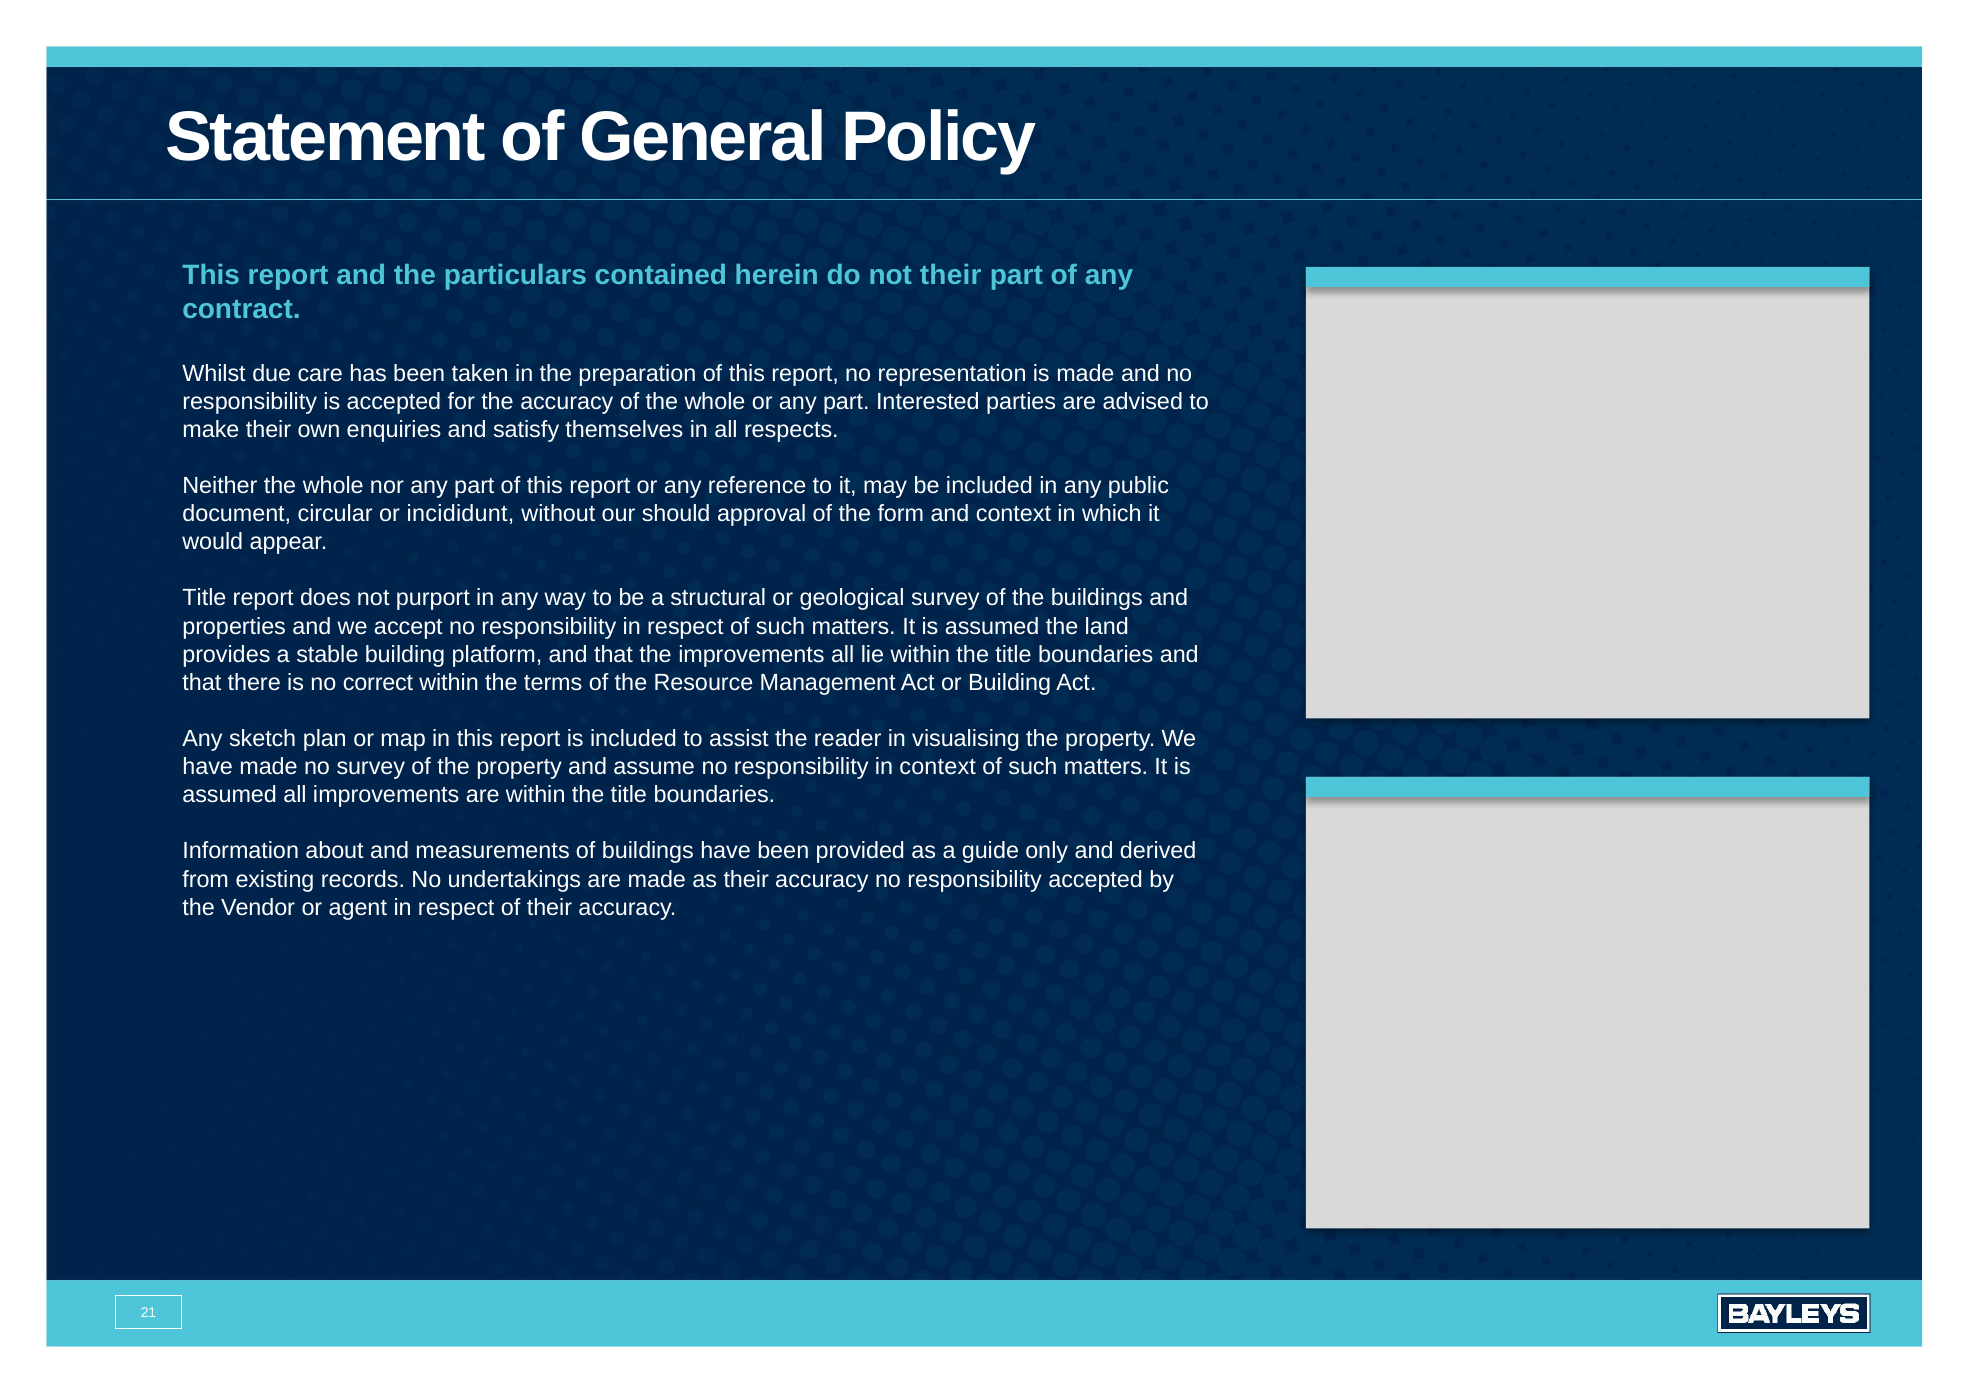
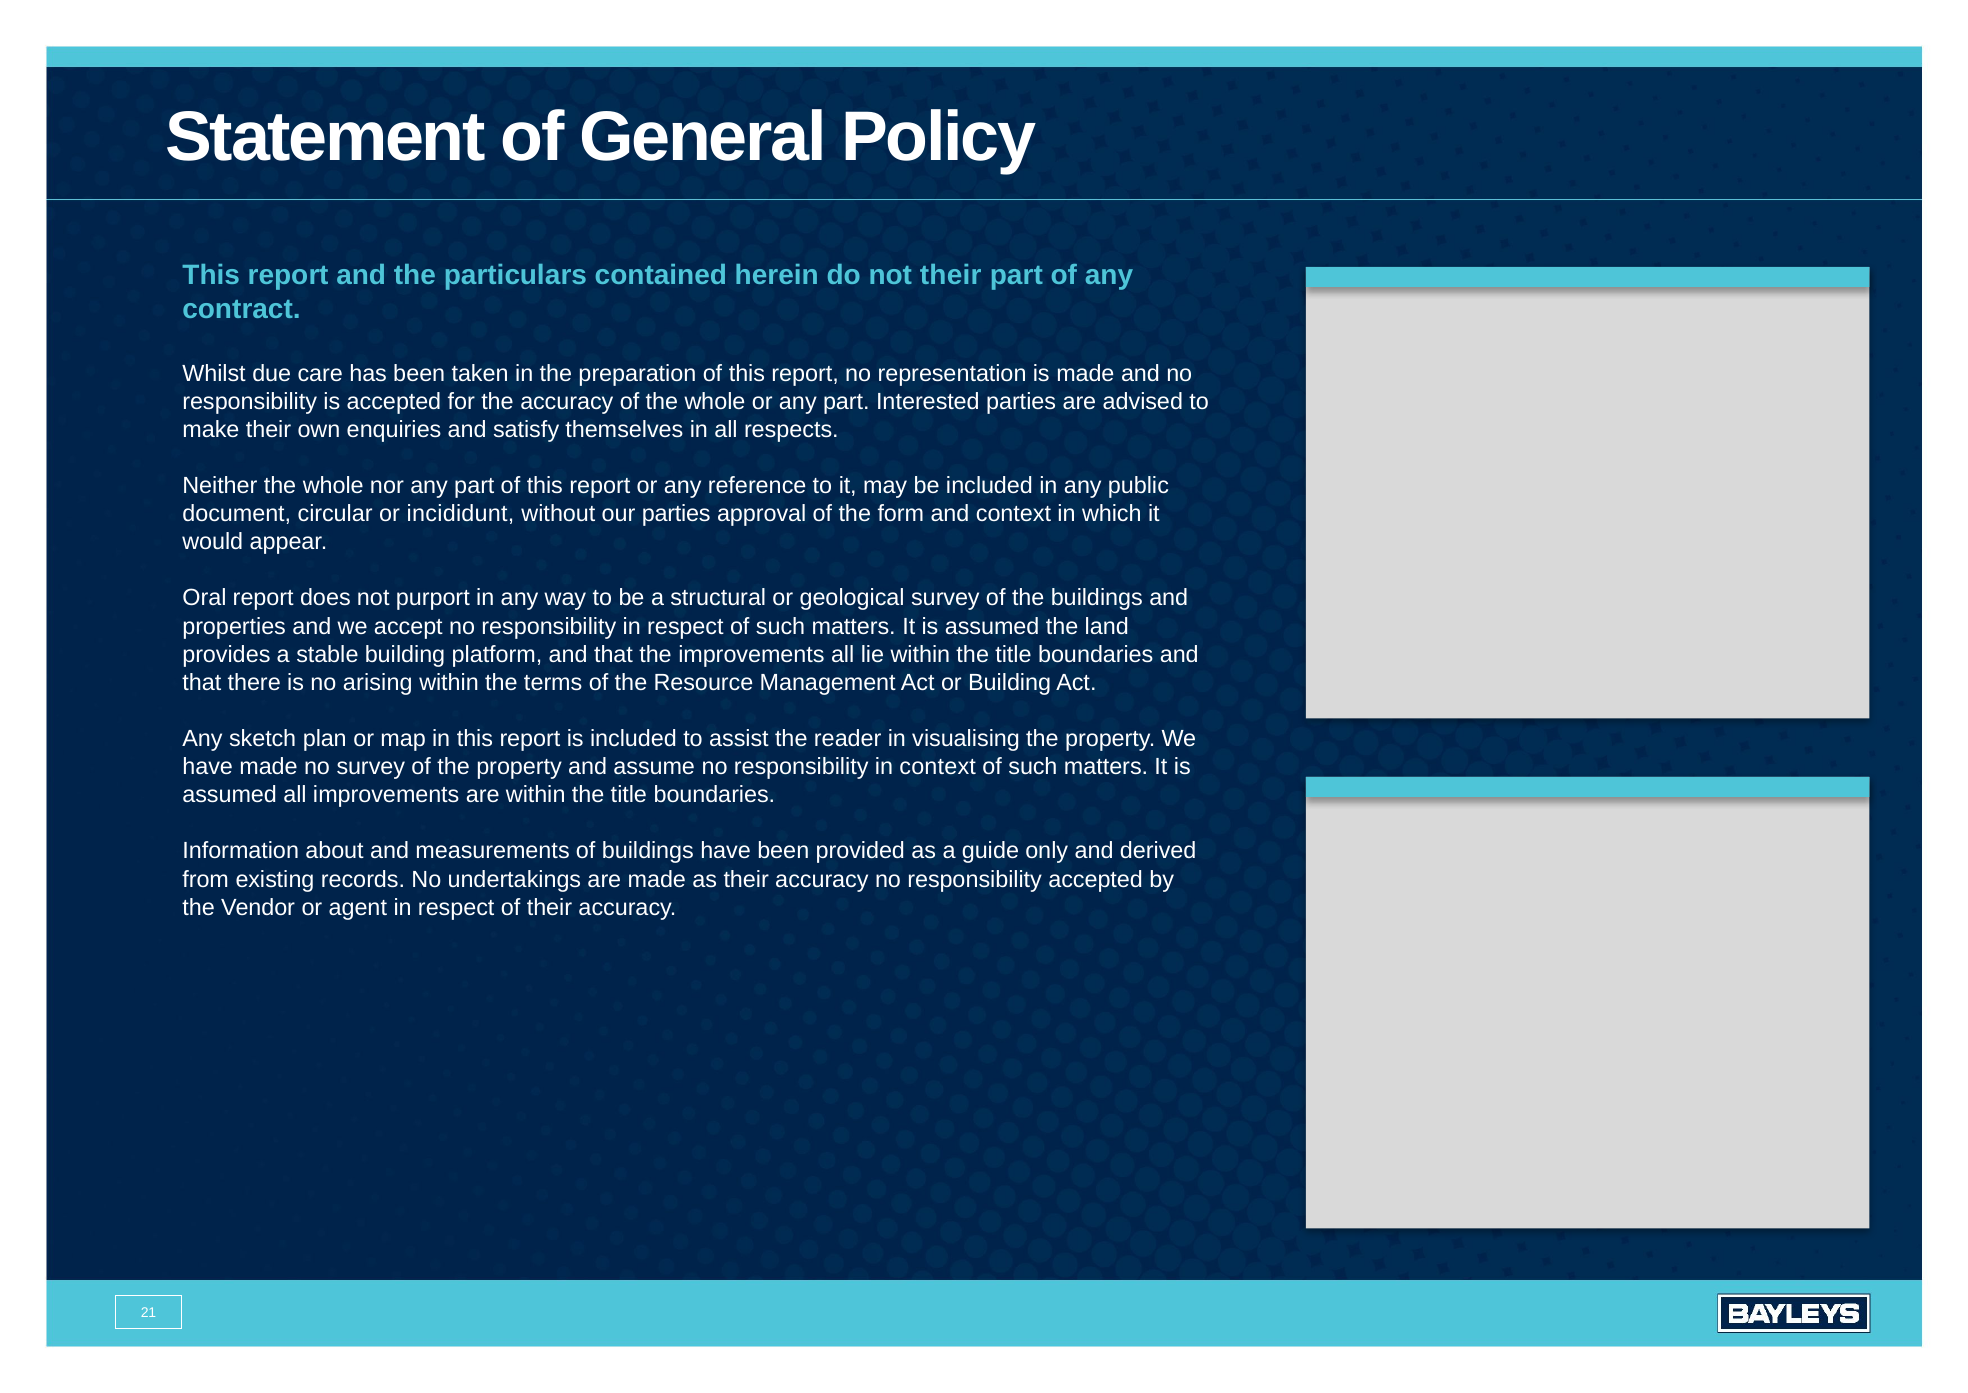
our should: should -> parties
Title at (204, 598): Title -> Oral
correct: correct -> arising
